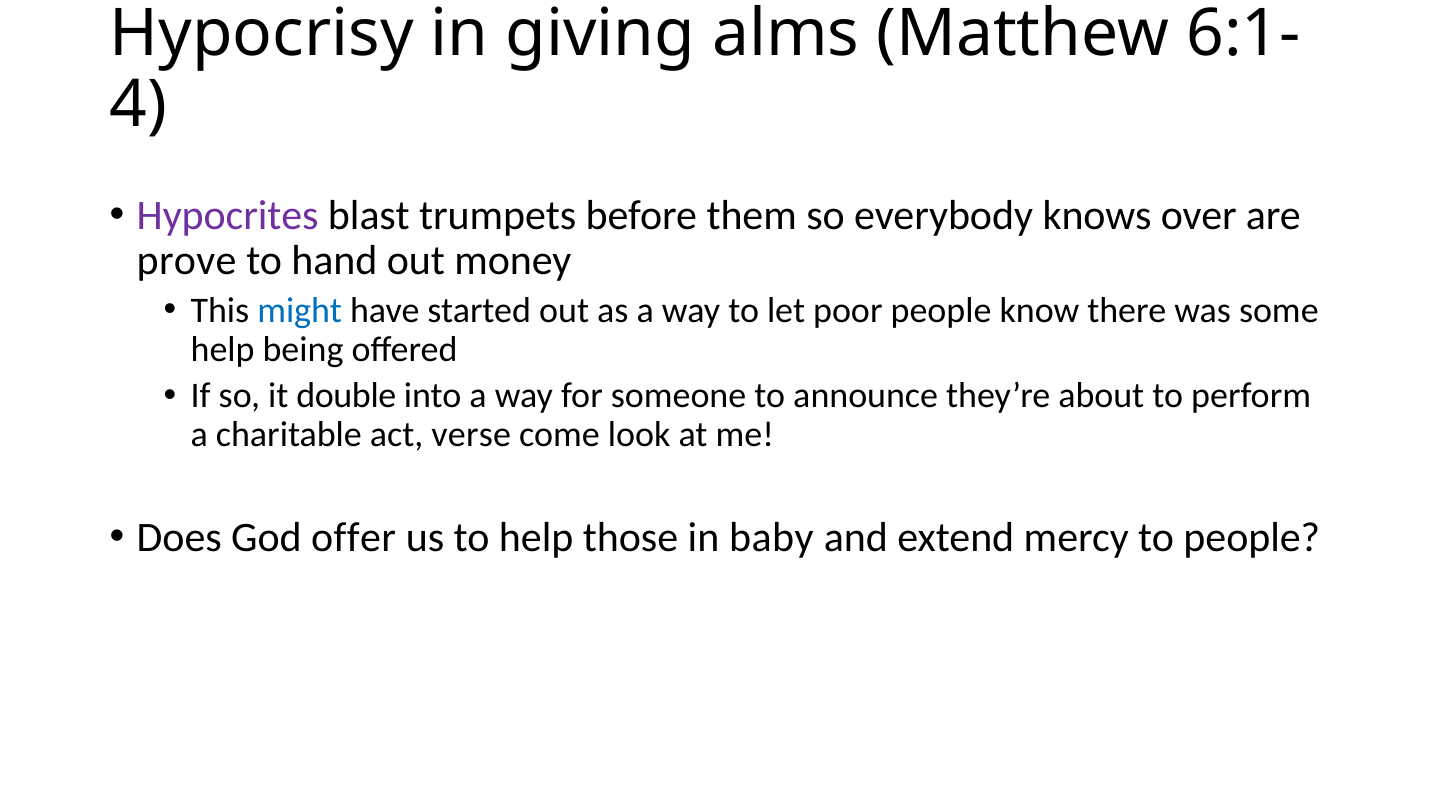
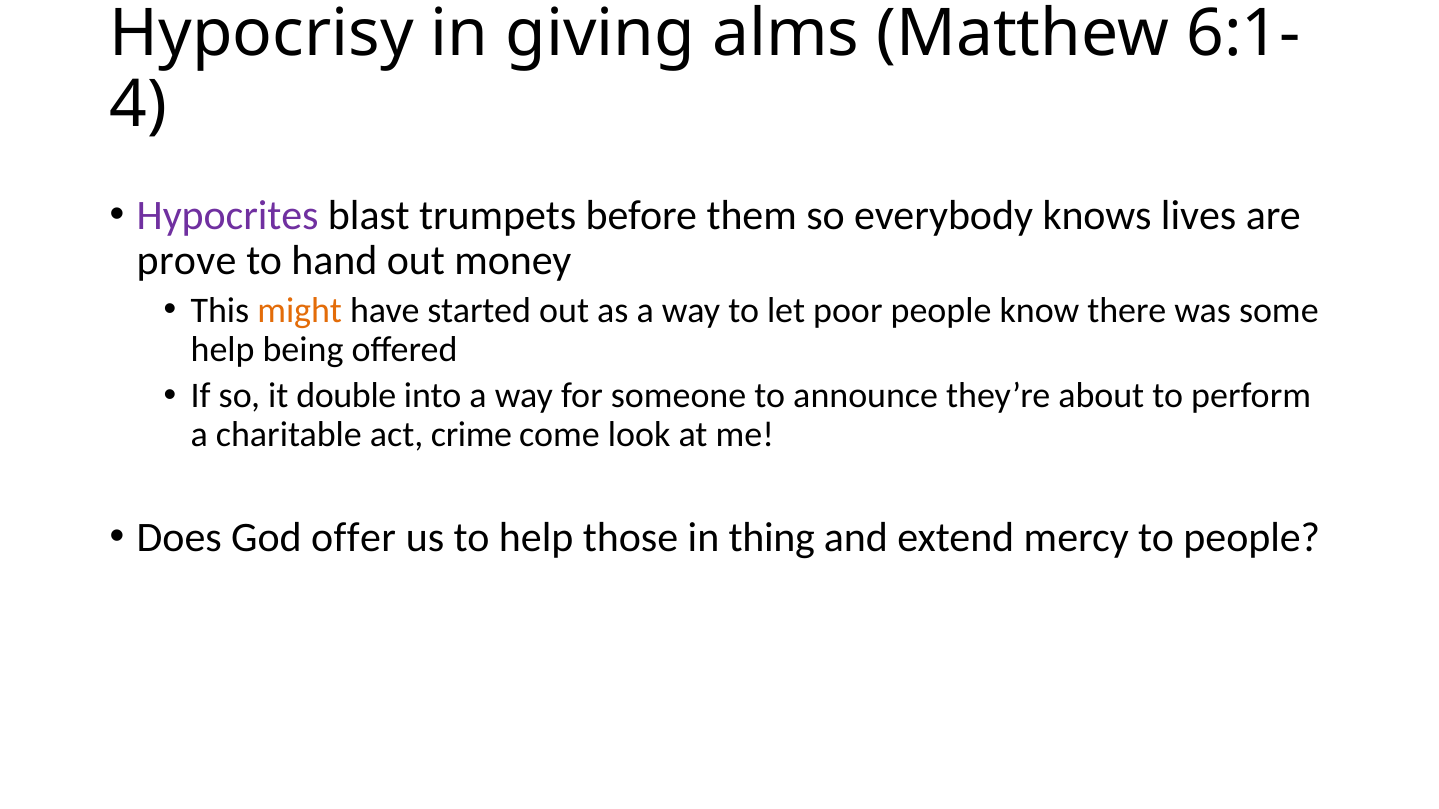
over: over -> lives
might colour: blue -> orange
verse: verse -> crime
baby: baby -> thing
